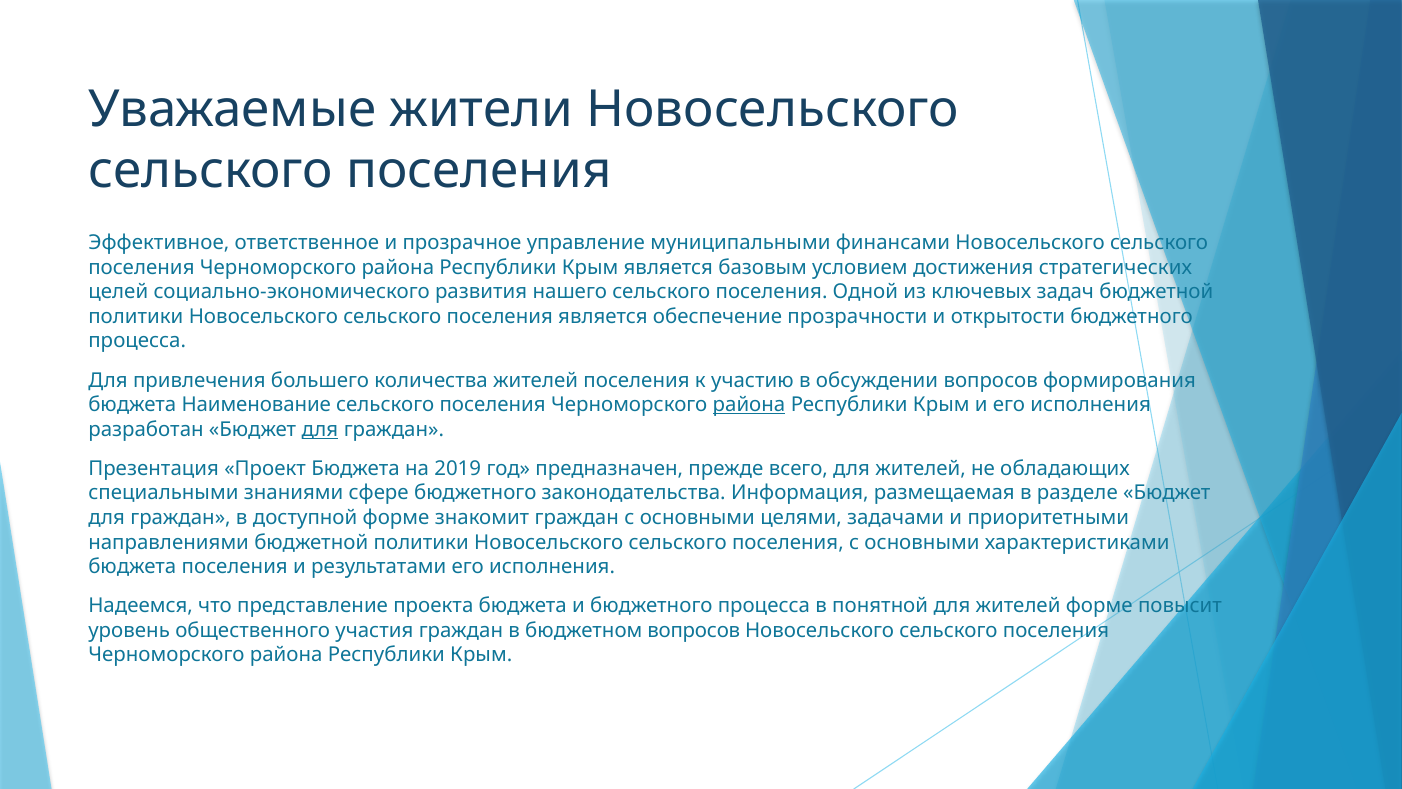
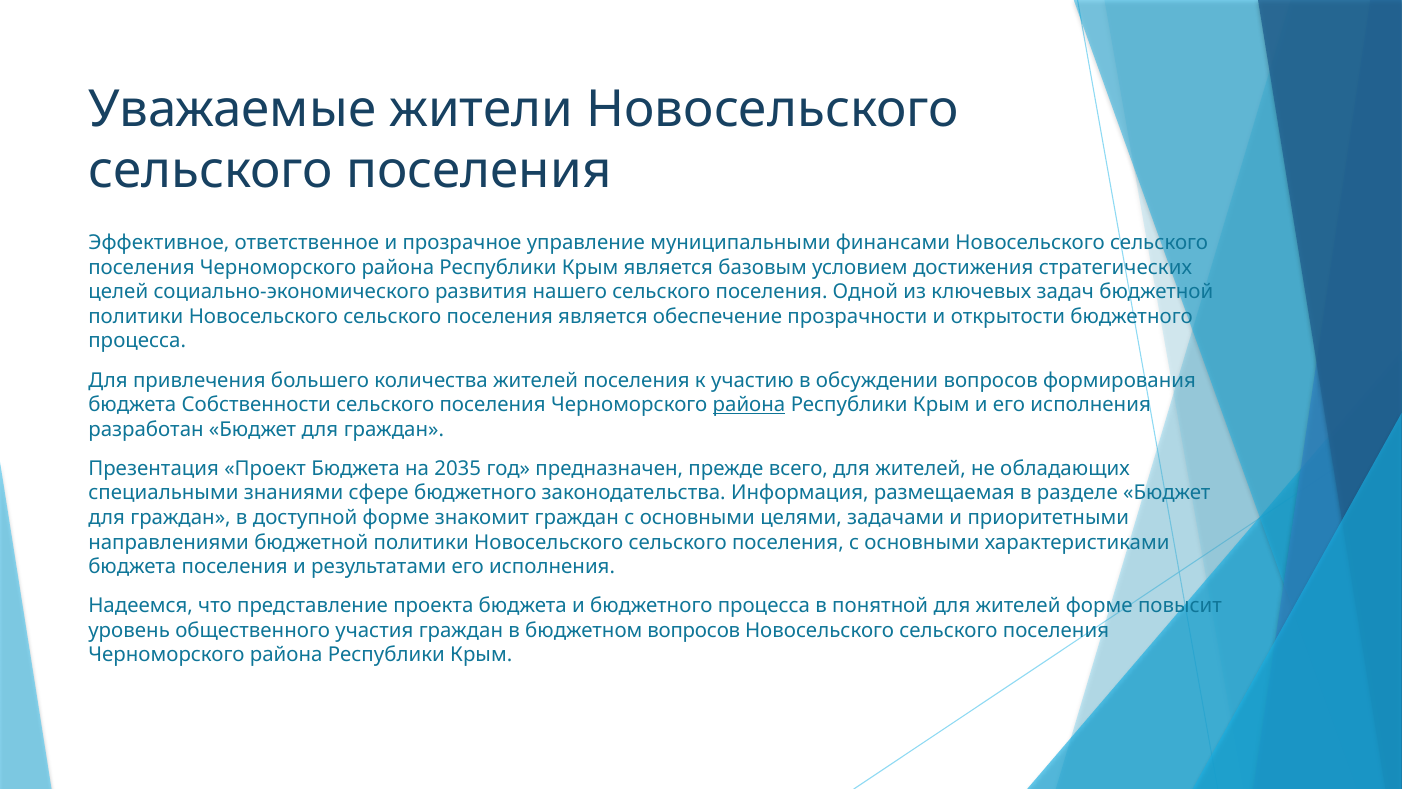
Наименование: Наименование -> Собственности
для at (320, 429) underline: present -> none
2019: 2019 -> 2035
